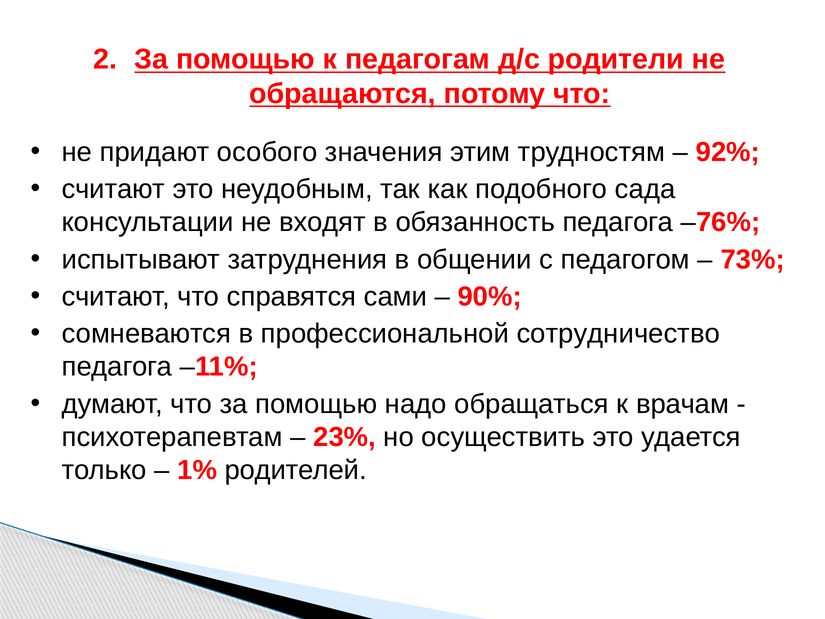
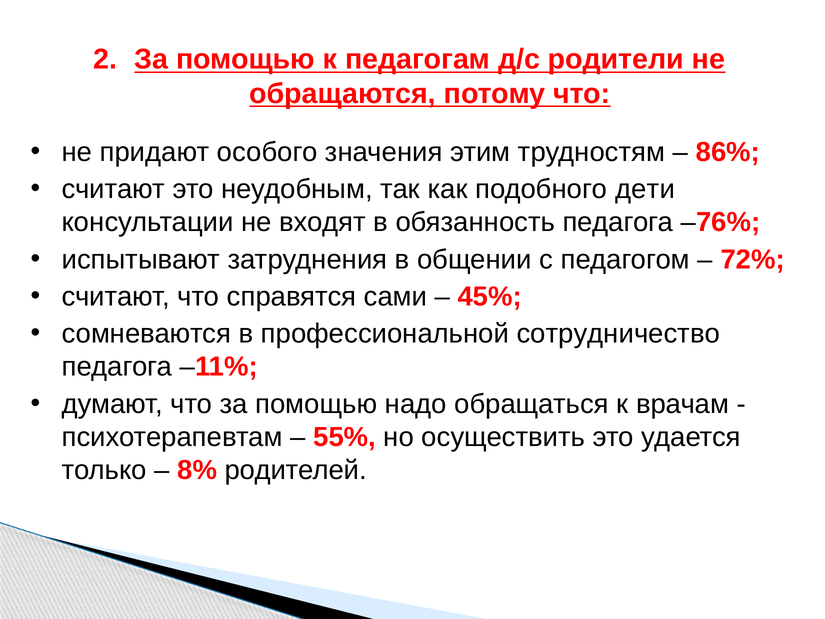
92%: 92% -> 86%
сада: сада -> дети
73%: 73% -> 72%
90%: 90% -> 45%
23%: 23% -> 55%
1%: 1% -> 8%
